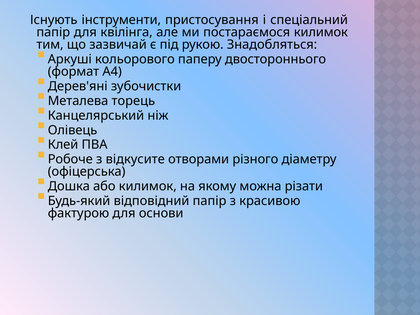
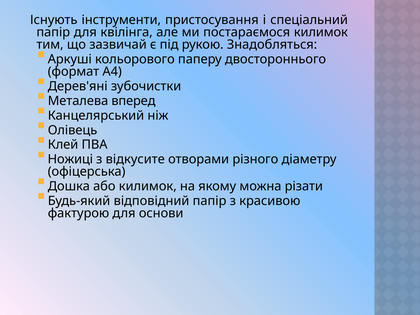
торець: торець -> вперед
Робоче: Робоче -> Ножиці
